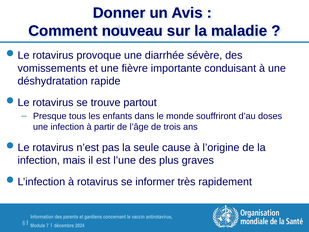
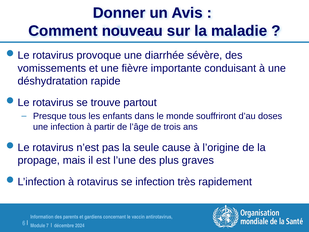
infection at (39, 160): infection -> propage
se informer: informer -> infection
